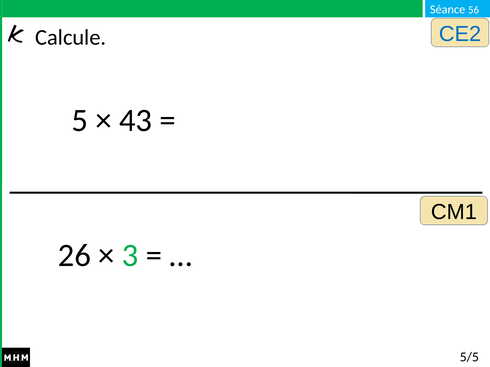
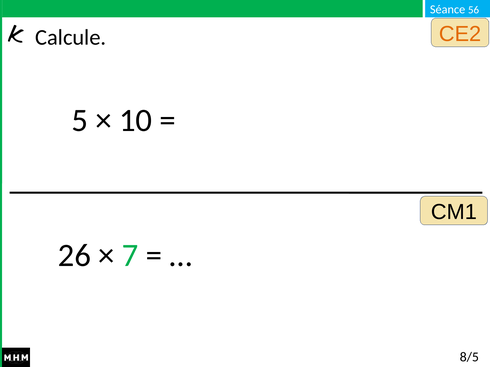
CE2 colour: blue -> orange
43: 43 -> 10
3: 3 -> 7
5/5: 5/5 -> 8/5
